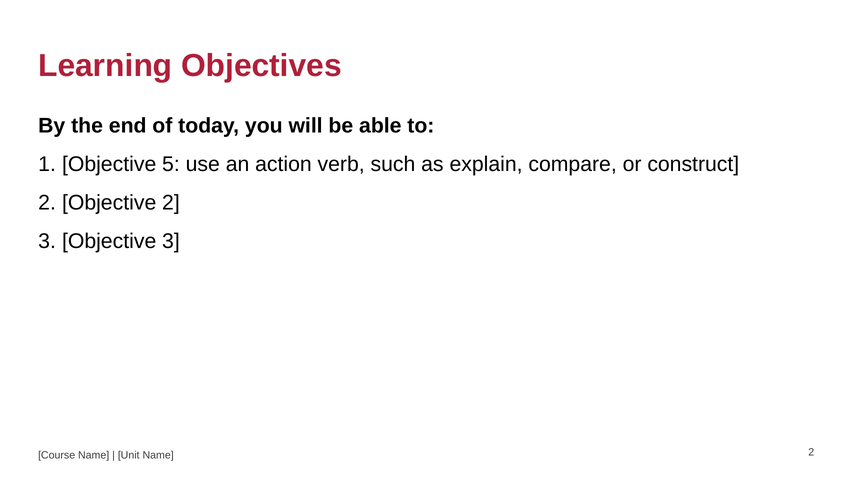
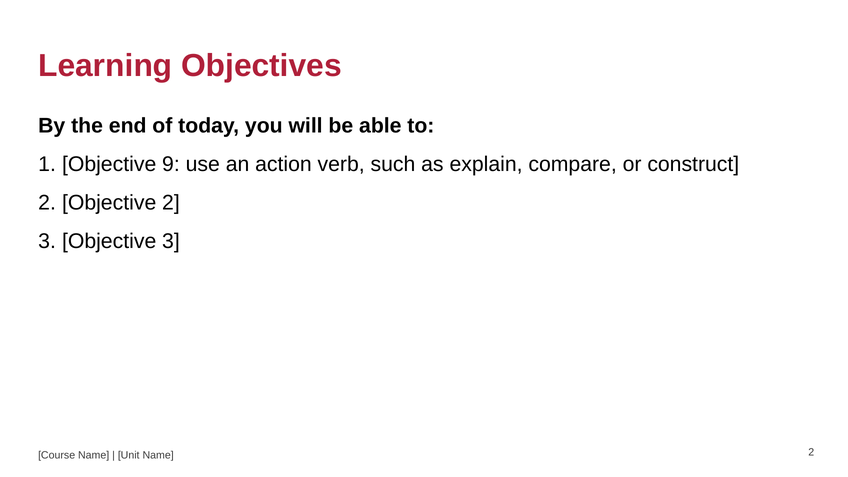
5: 5 -> 9
